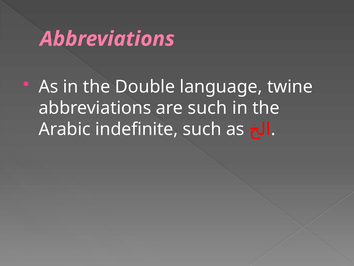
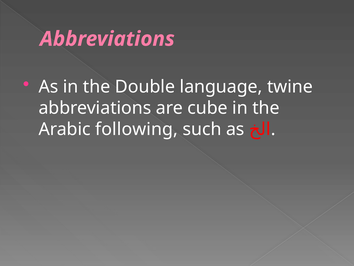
are such: such -> cube
indefinite: indefinite -> following
